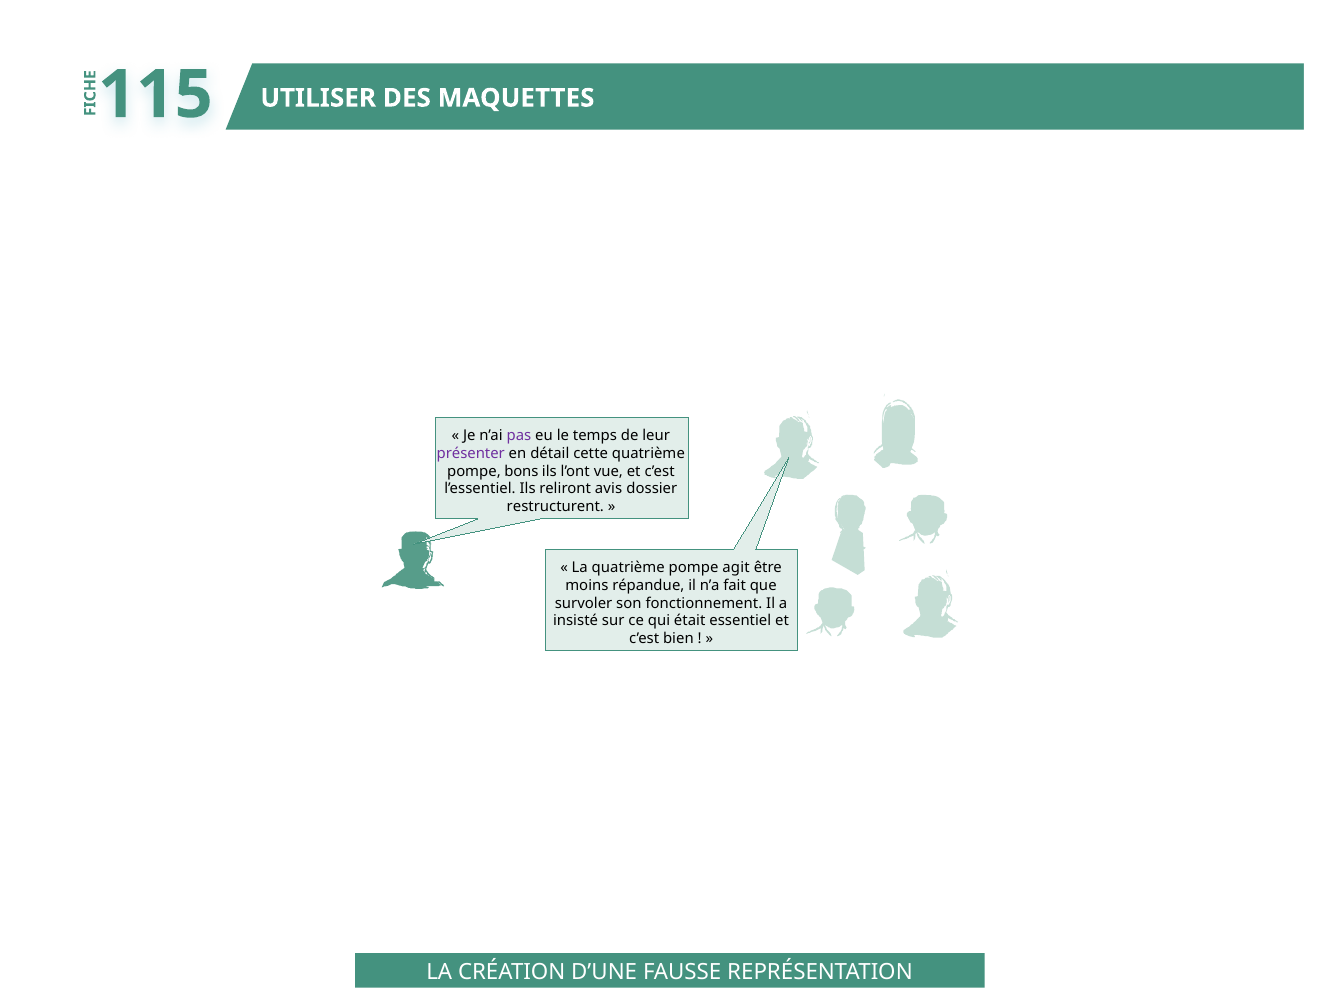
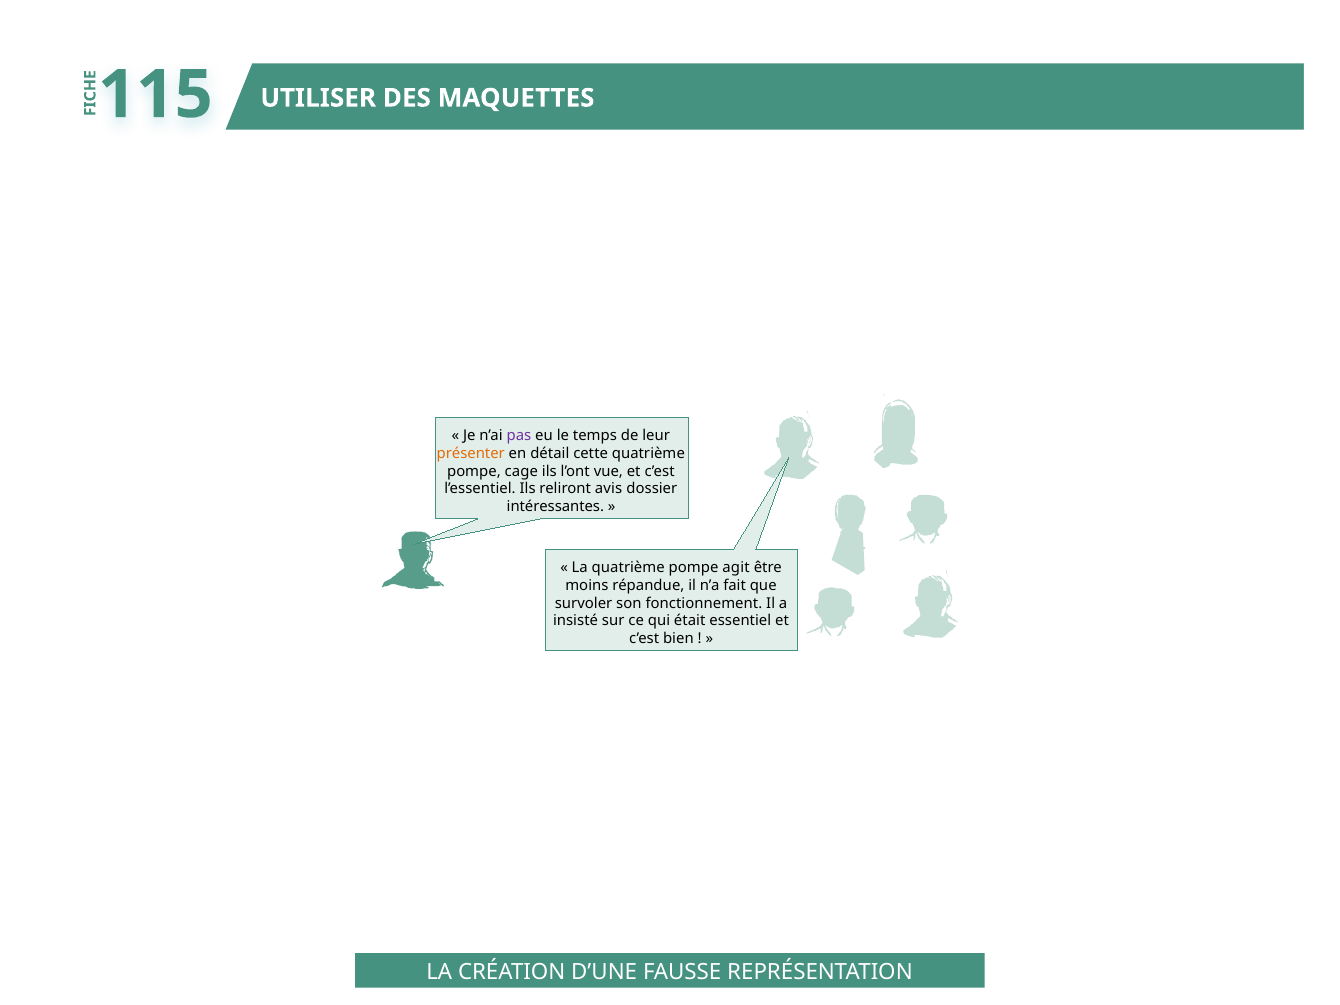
présenter colour: purple -> orange
bons: bons -> cage
restructurent: restructurent -> intéressantes
